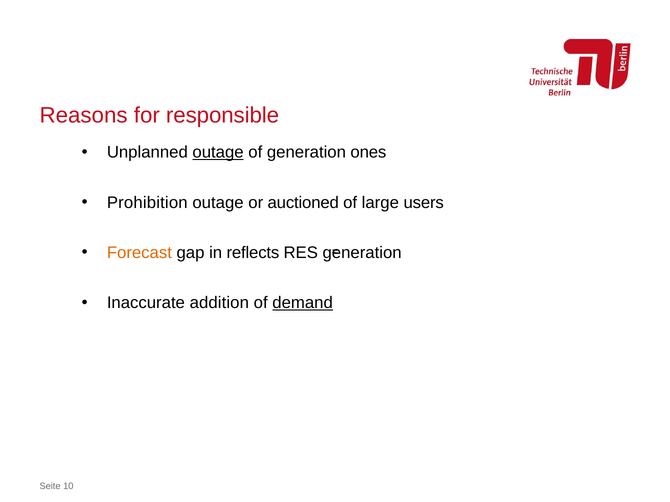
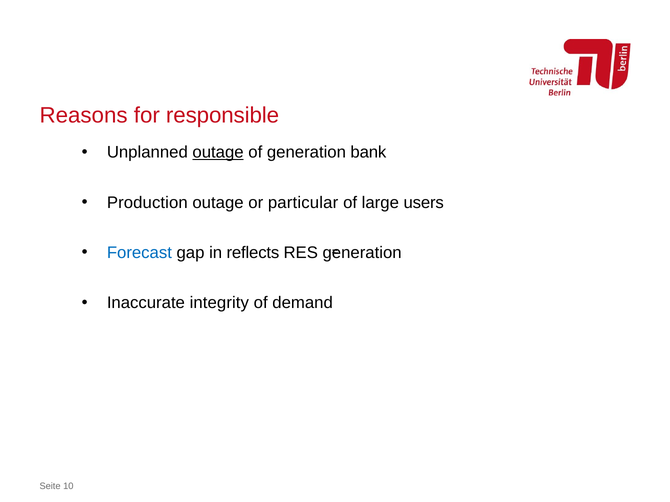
ones: ones -> bank
Prohibition: Prohibition -> Production
auctioned: auctioned -> particular
Forecast colour: orange -> blue
addition: addition -> integrity
demand underline: present -> none
